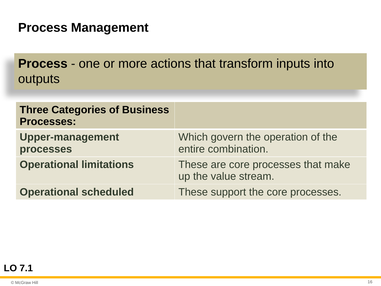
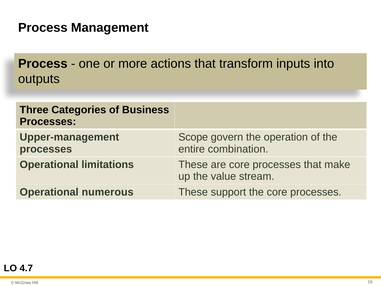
Which: Which -> Scope
scheduled: scheduled -> numerous
7.1: 7.1 -> 4.7
